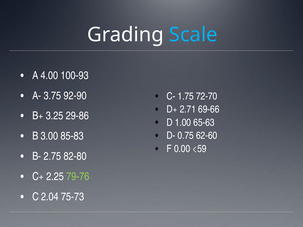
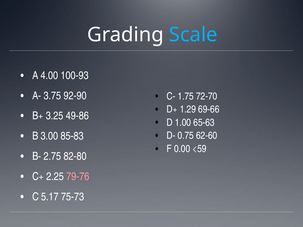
2.71: 2.71 -> 1.29
29-86: 29-86 -> 49-86
79-76 colour: light green -> pink
2.04: 2.04 -> 5.17
